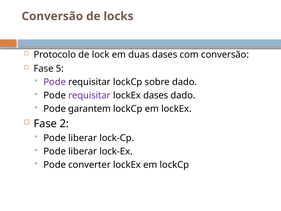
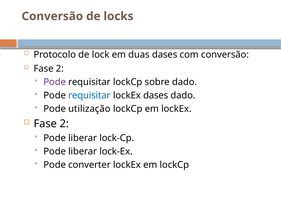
5 at (60, 68): 5 -> 2
requisitar at (89, 95) colour: purple -> blue
garantem: garantem -> utilização
